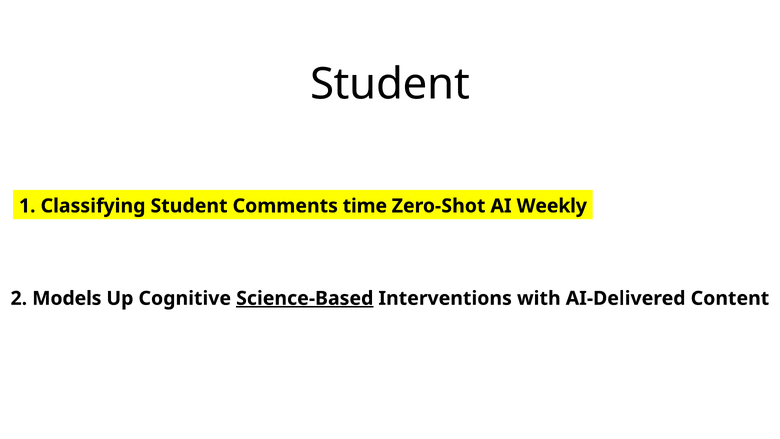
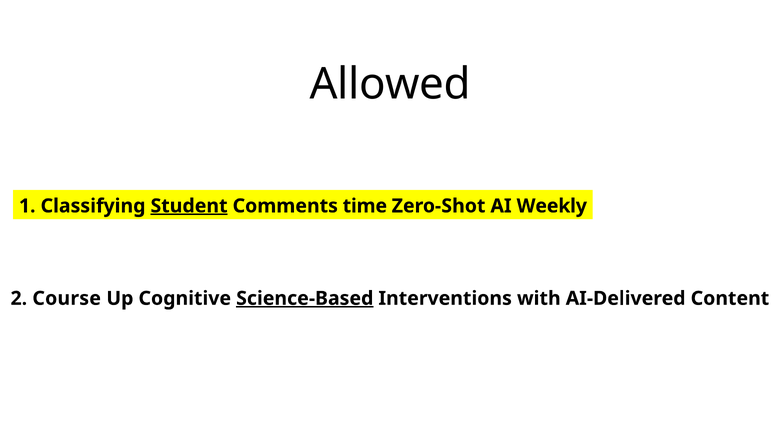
Student at (390, 84): Student -> Allowed
Student at (189, 206) underline: none -> present
Models: Models -> Course
